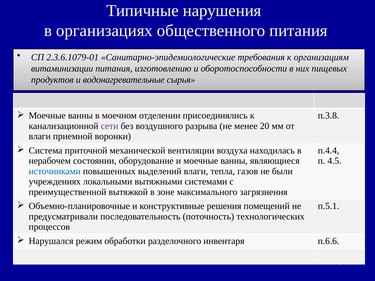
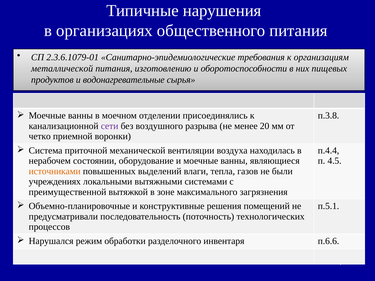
витаминизации: витаминизации -> металлической
влаги at (40, 136): влаги -> четко
источниками colour: blue -> orange
